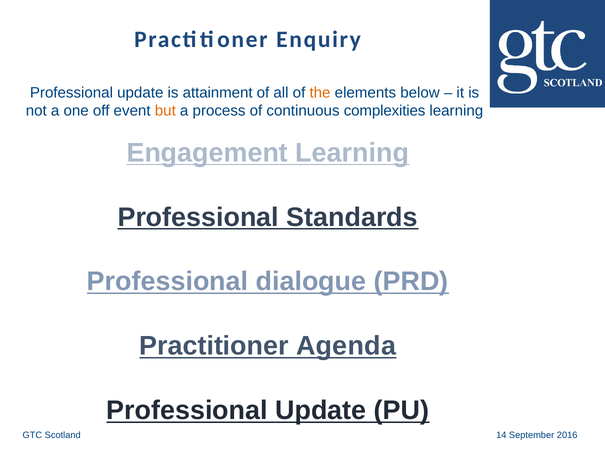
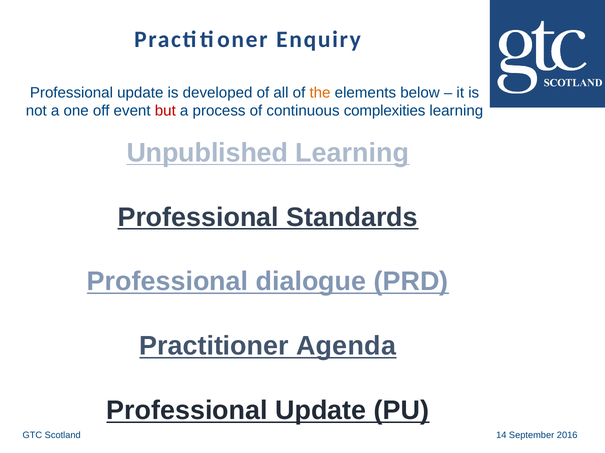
attainment: attainment -> developed
but colour: orange -> red
Engagement: Engagement -> Unpublished
